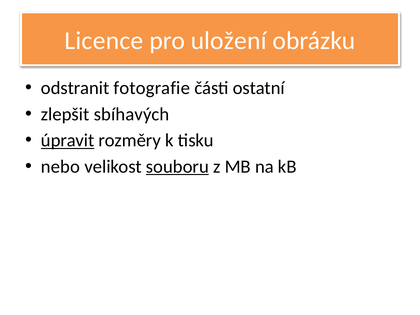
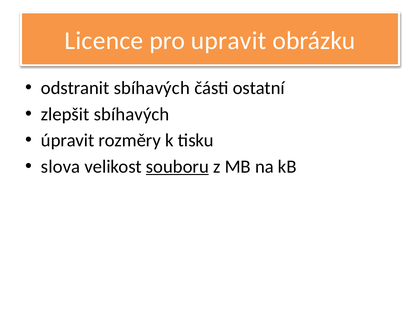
uložení: uložení -> upravit
odstranit fotografie: fotografie -> sbíhavých
úpravit underline: present -> none
nebo: nebo -> slova
